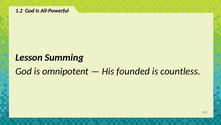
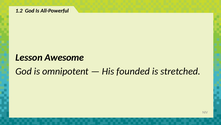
Summing: Summing -> Awesome
countless: countless -> stretched
